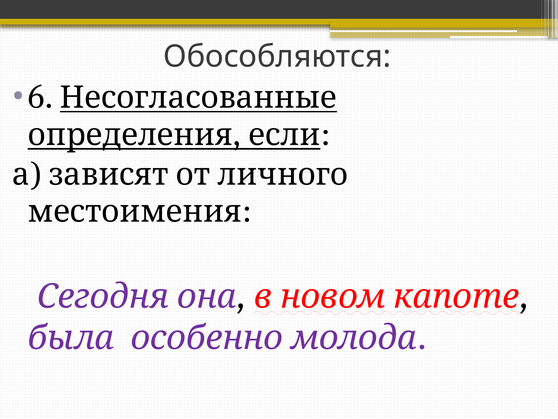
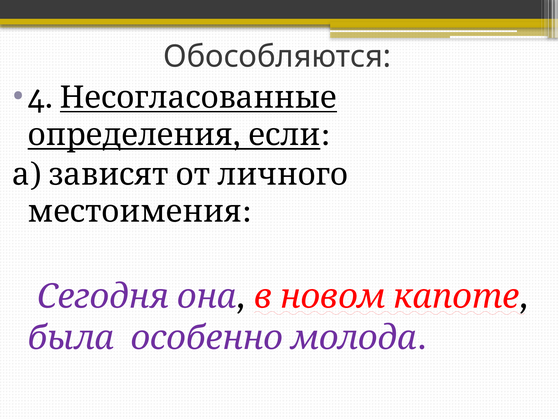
6: 6 -> 4
